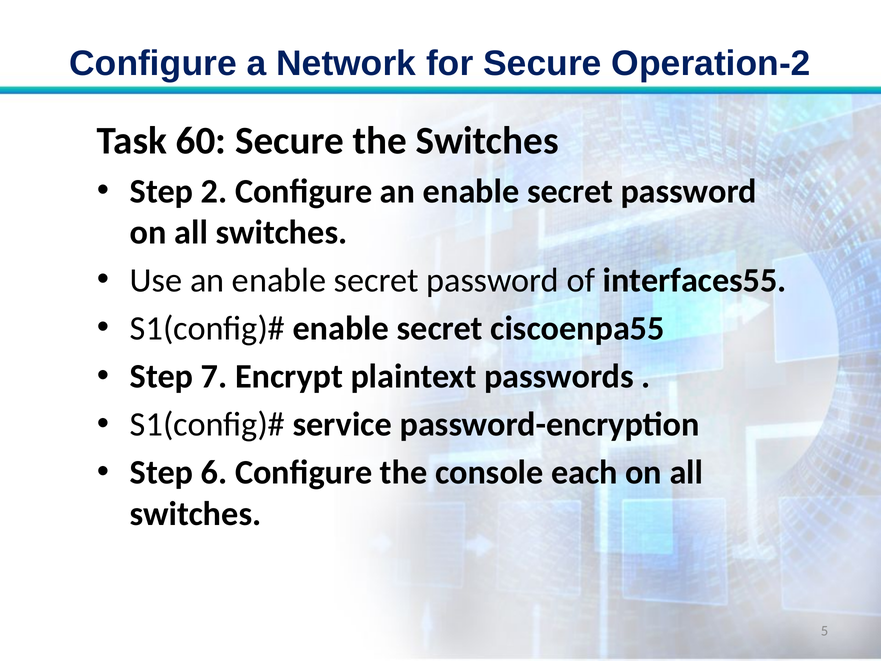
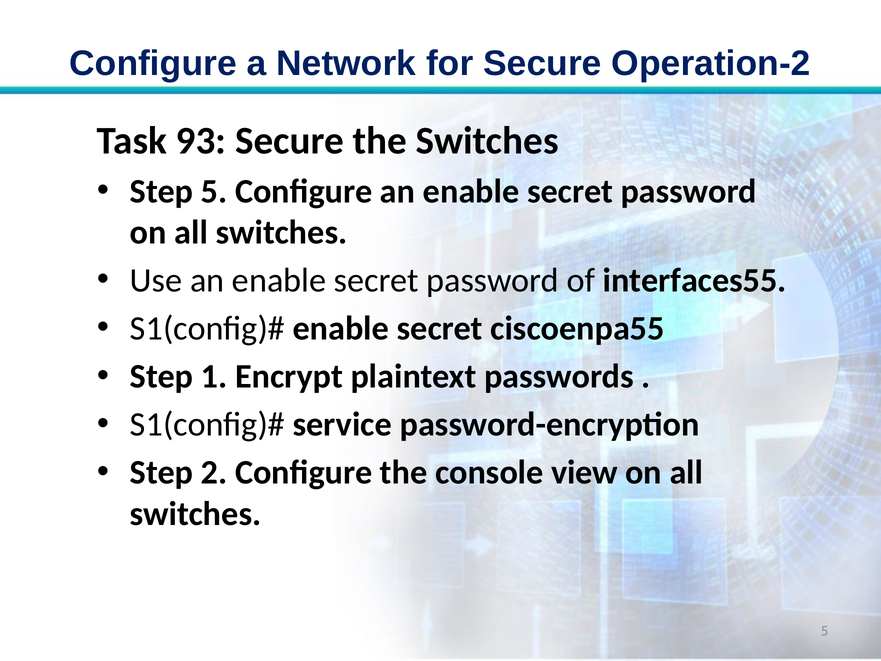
60: 60 -> 93
Step 2: 2 -> 5
7: 7 -> 1
6: 6 -> 2
each: each -> view
